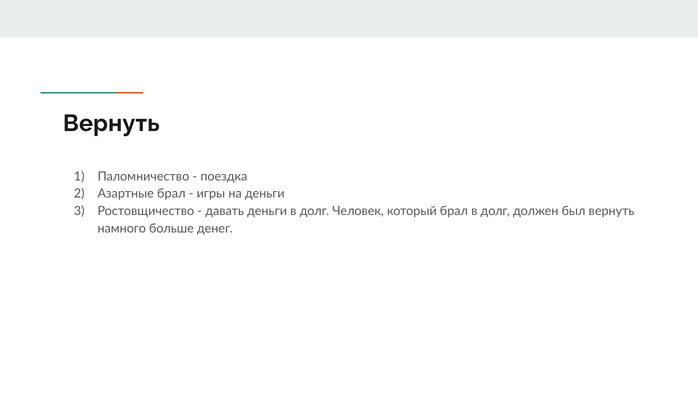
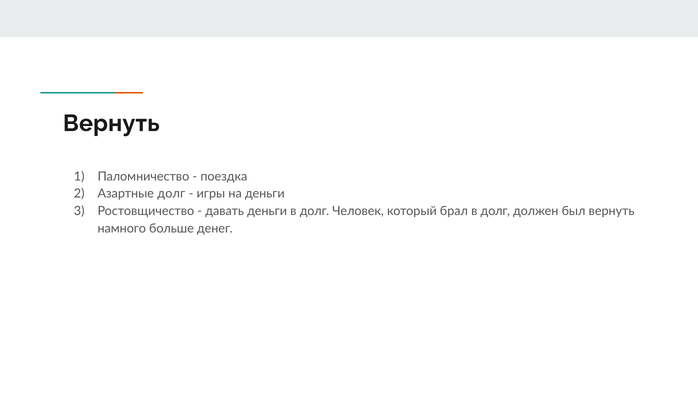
Азартные брал: брал -> долг
